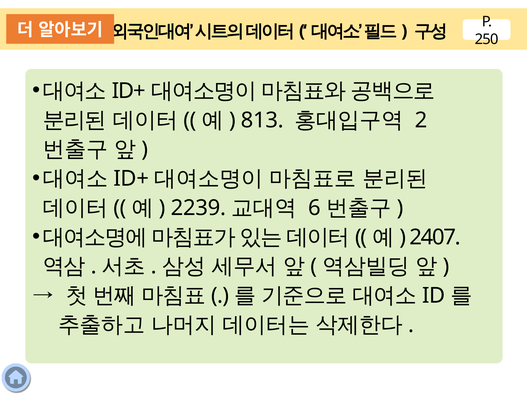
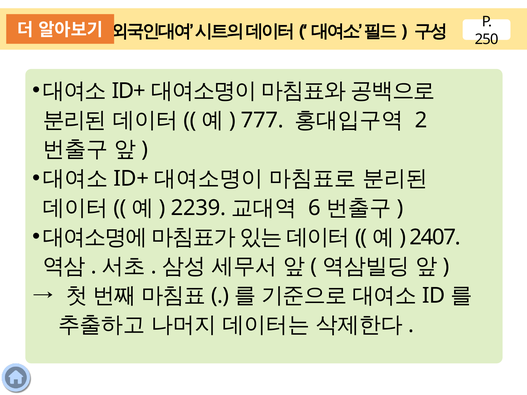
813: 813 -> 777
